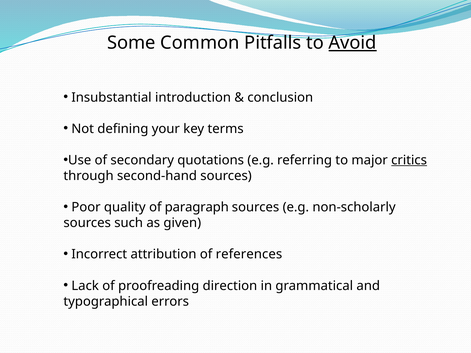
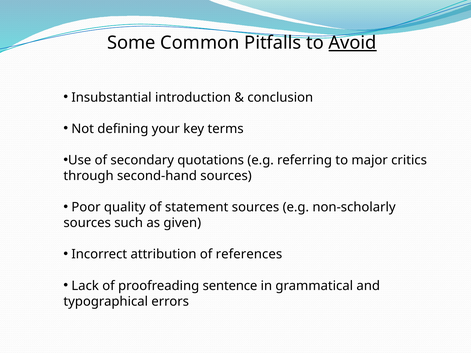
critics underline: present -> none
paragraph: paragraph -> statement
direction: direction -> sentence
